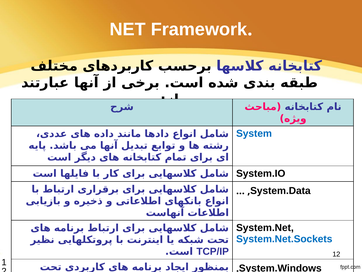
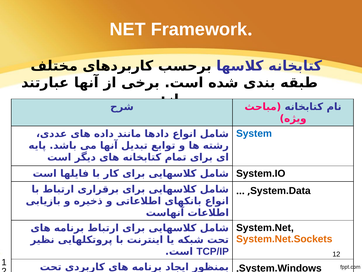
System.Net.Sockets colour: blue -> orange
